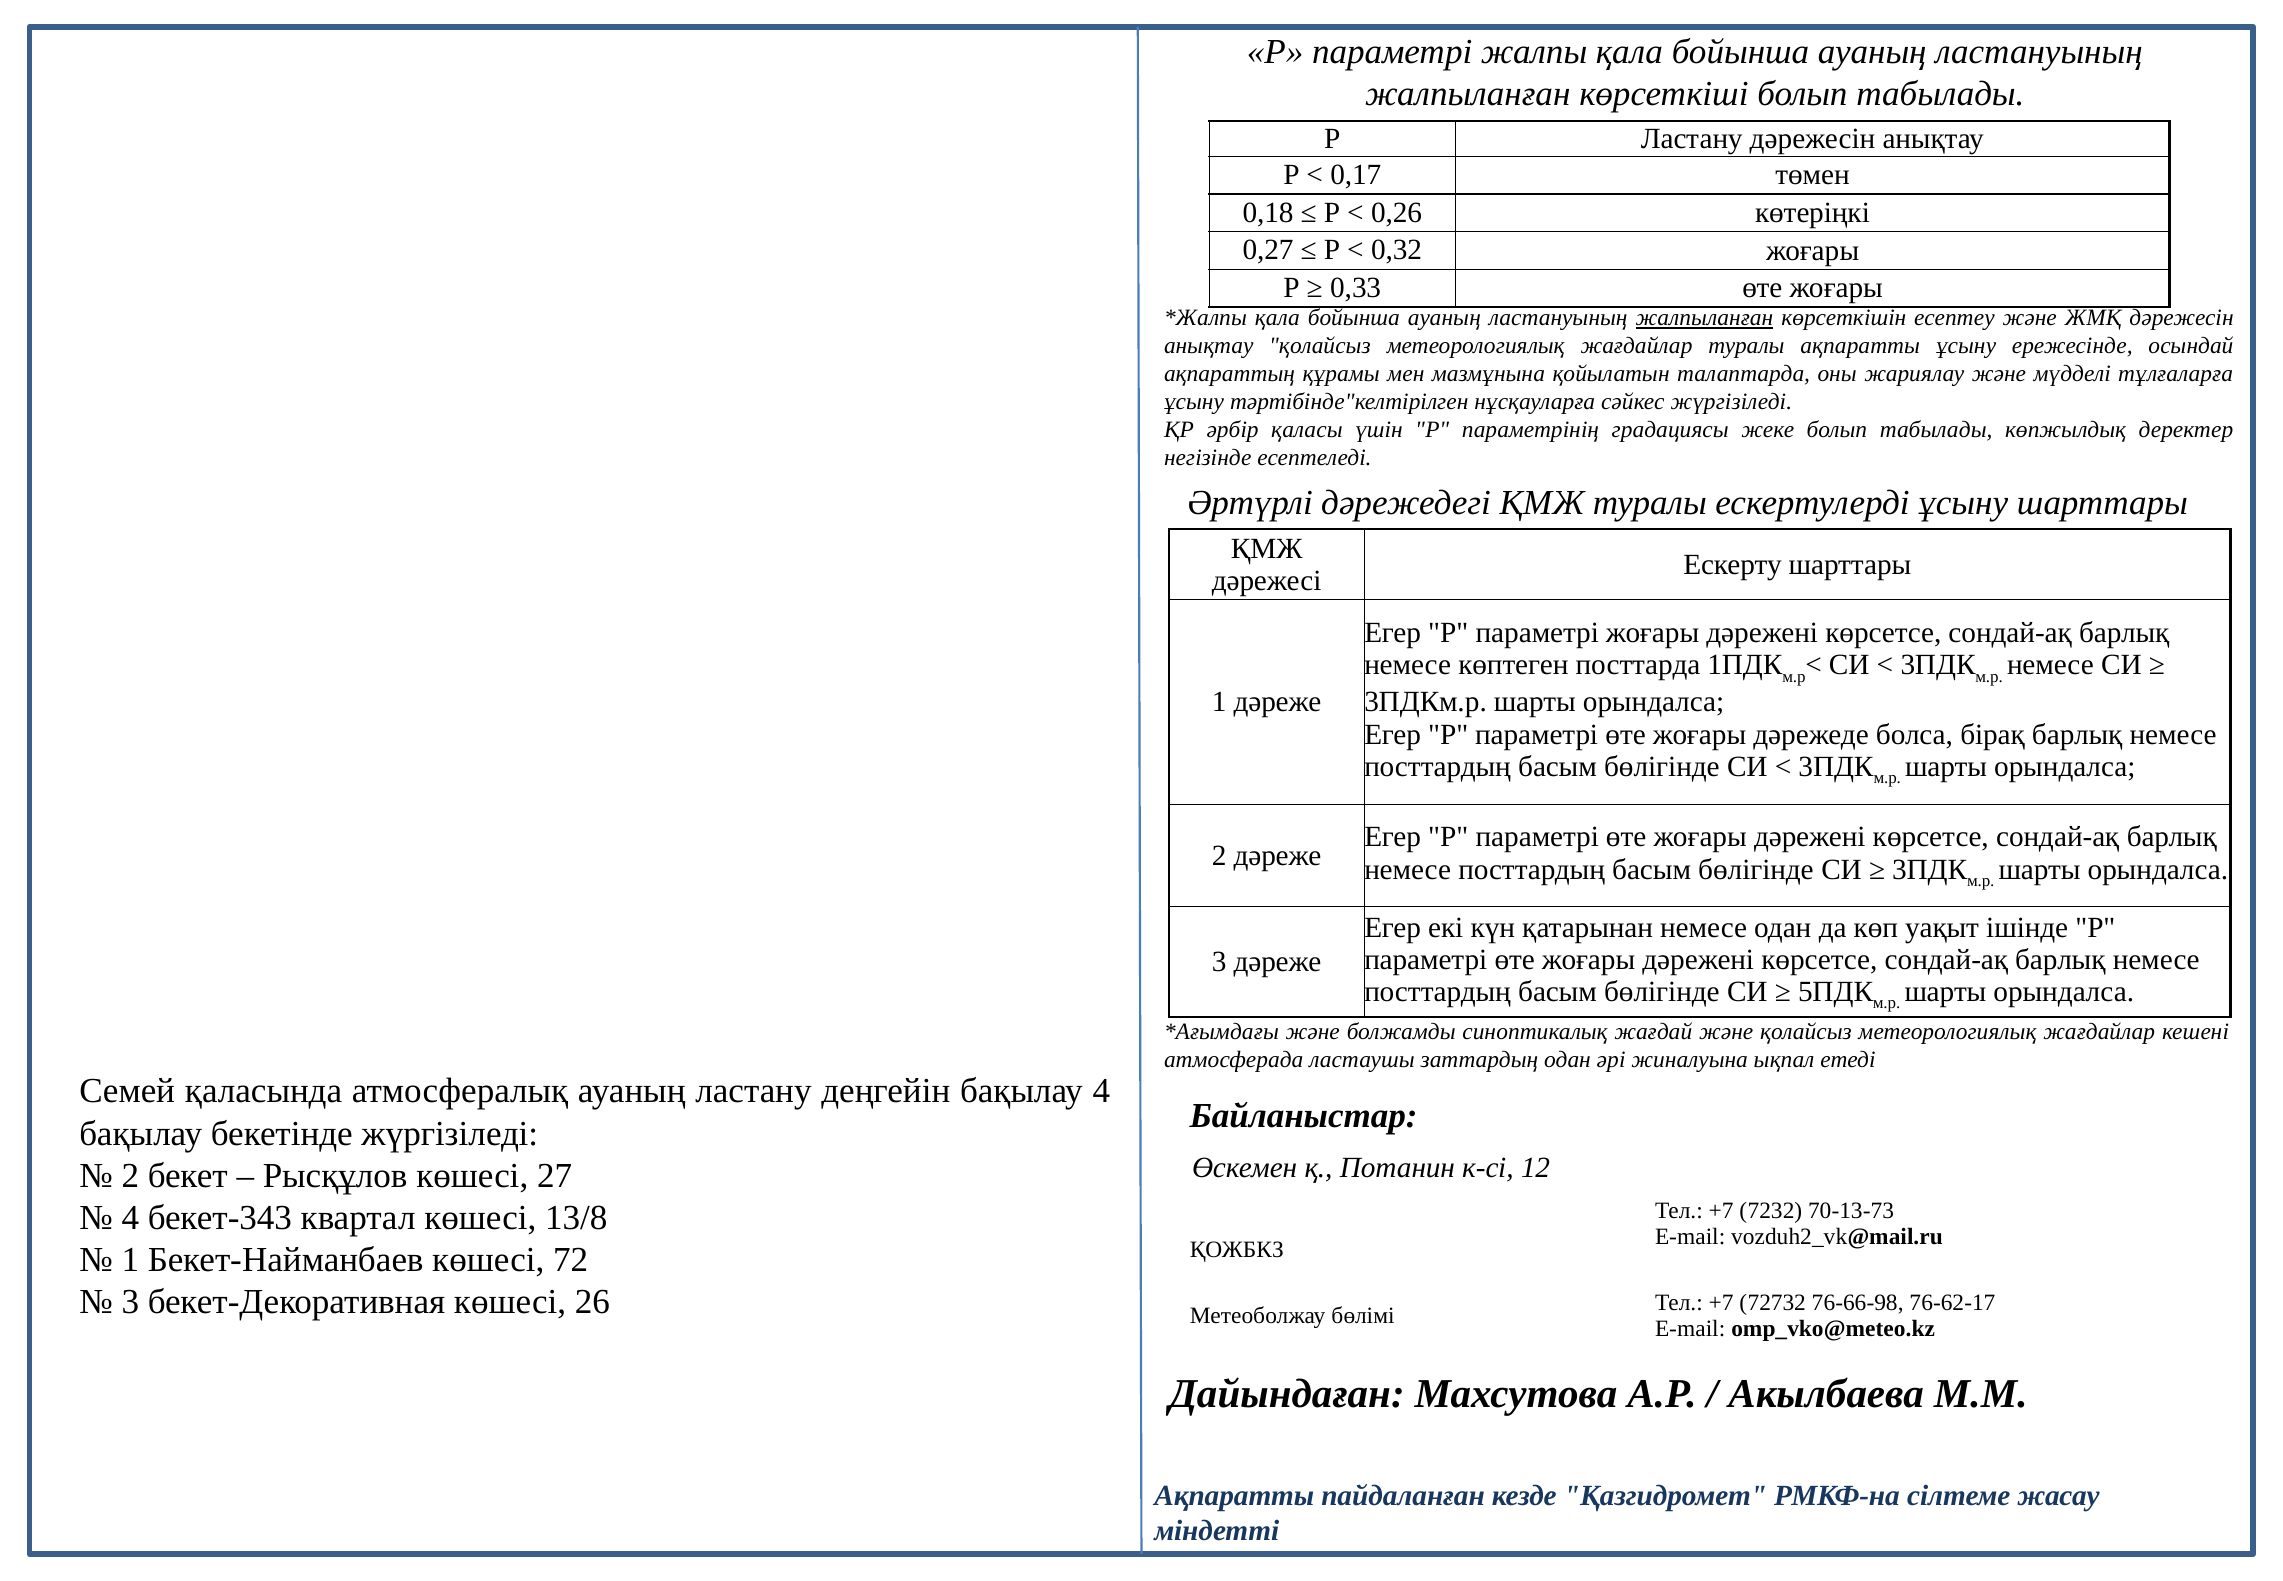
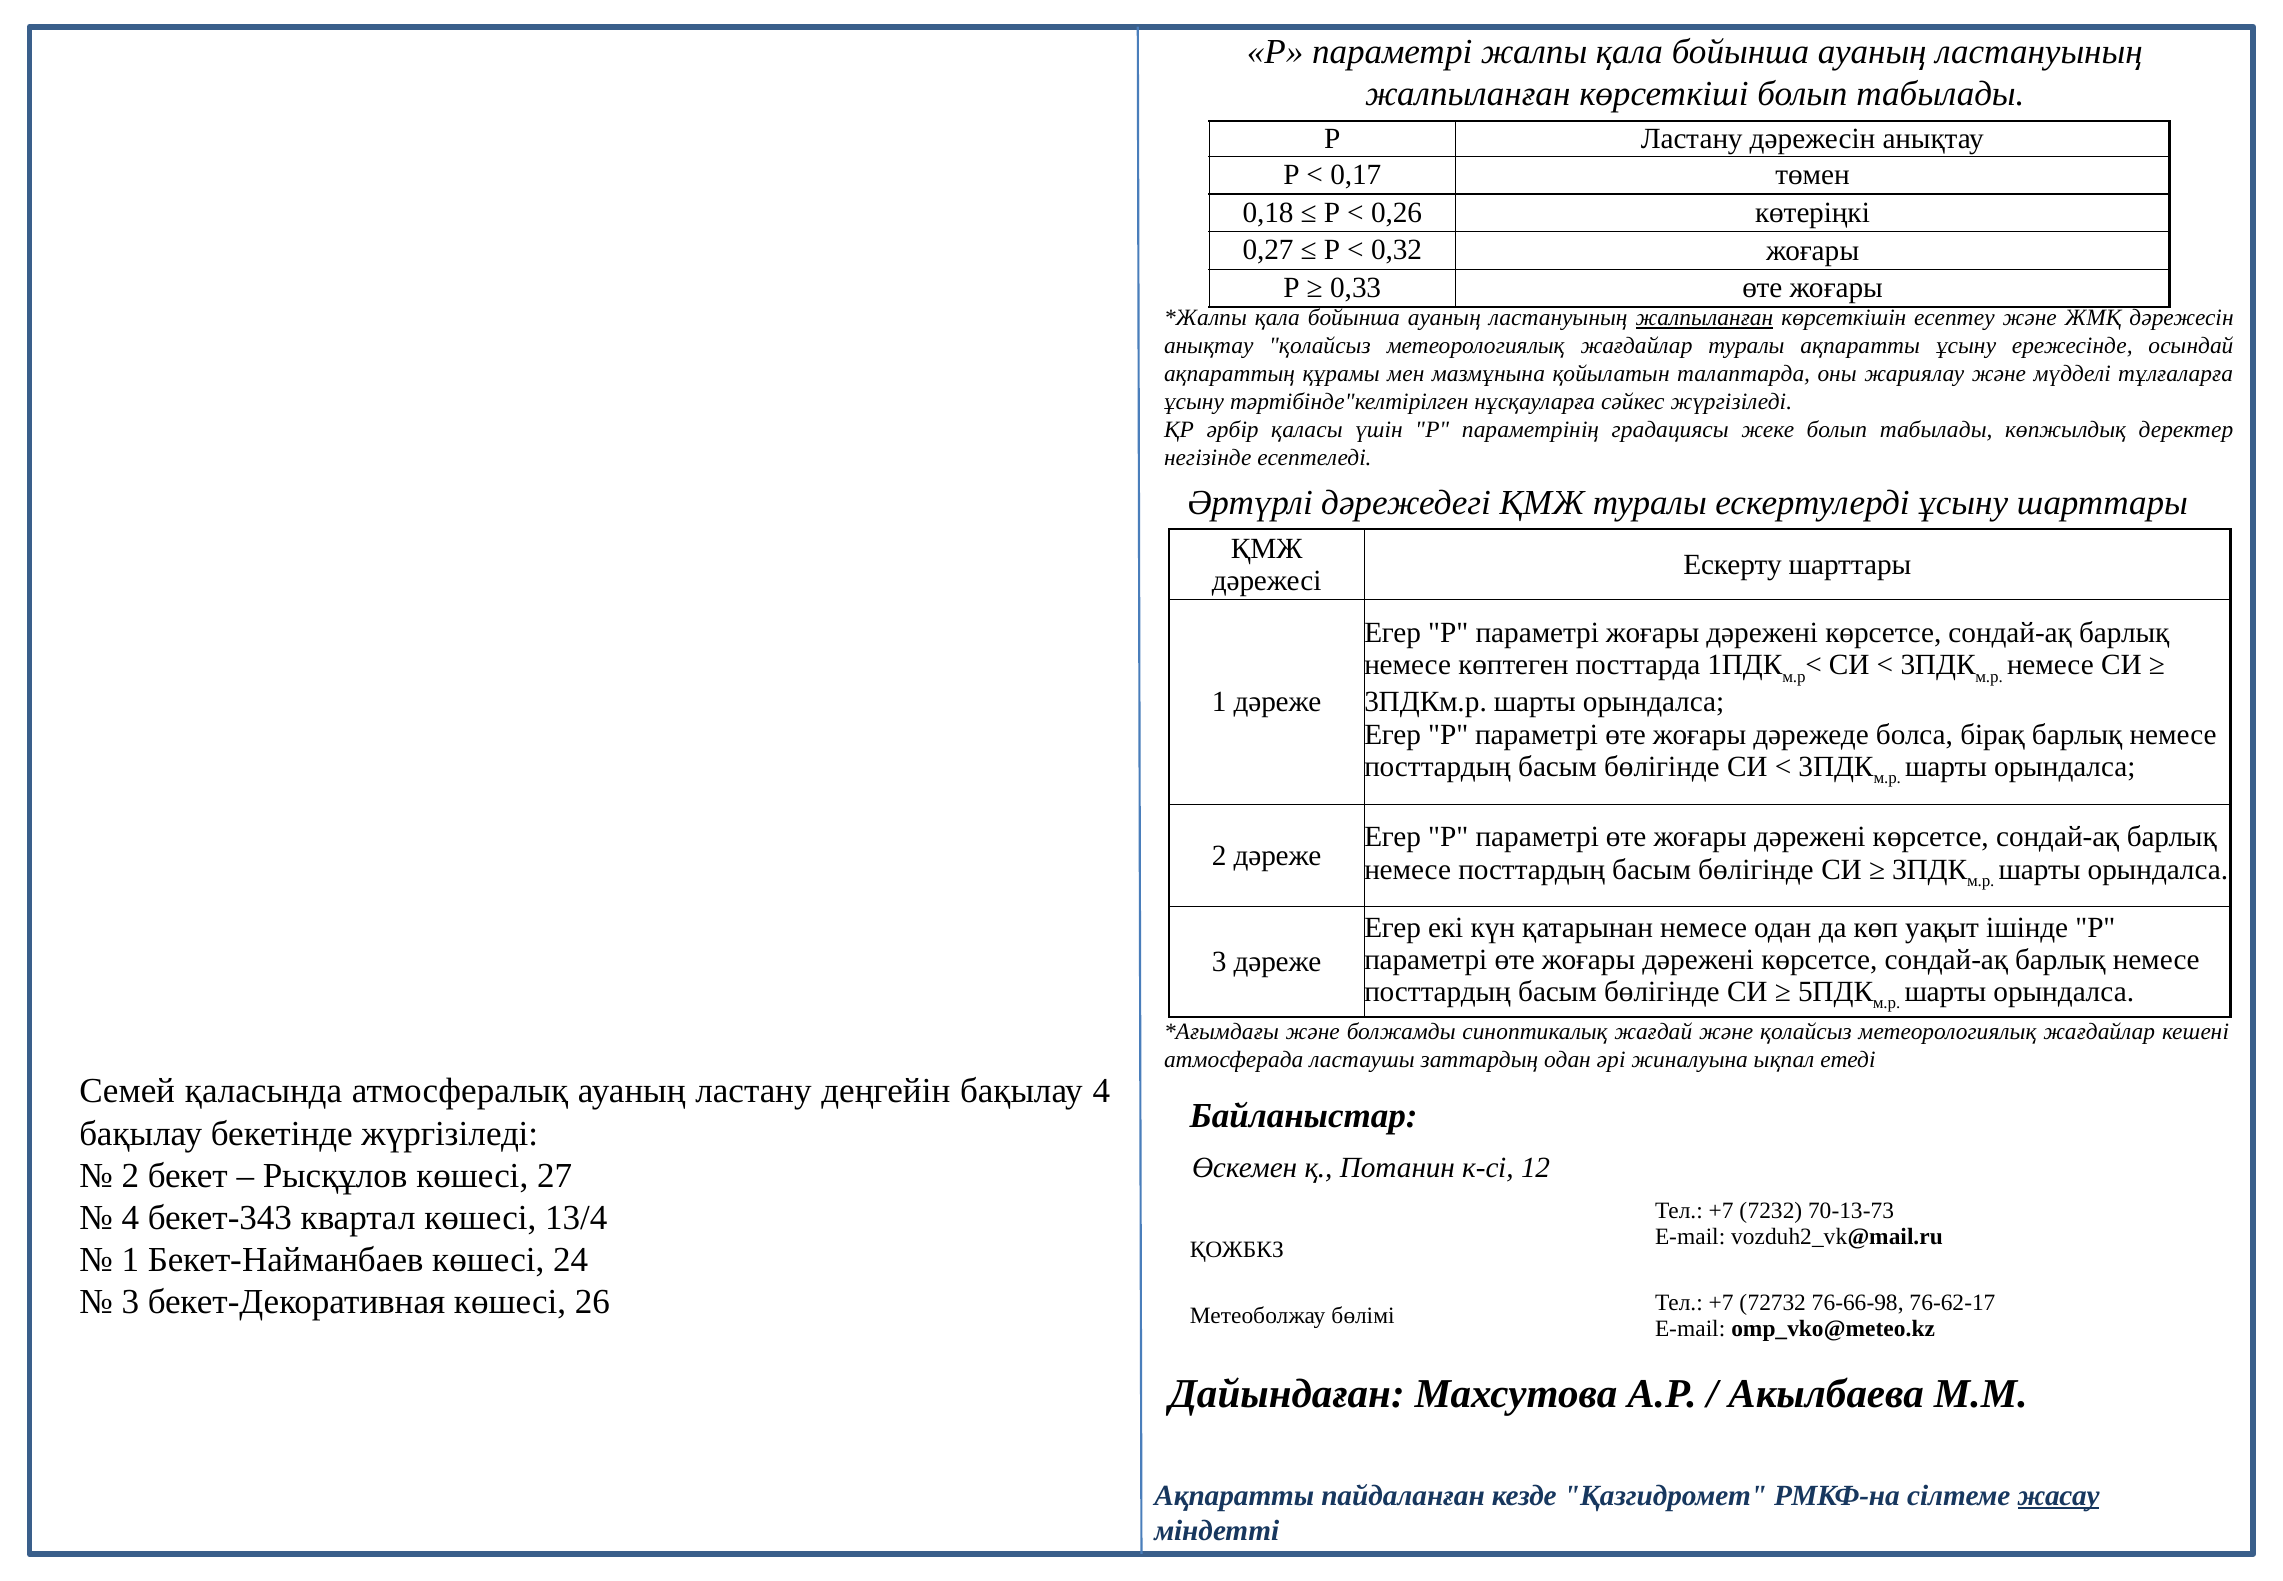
13/8: 13/8 -> 13/4
72: 72 -> 24
жасау underline: none -> present
